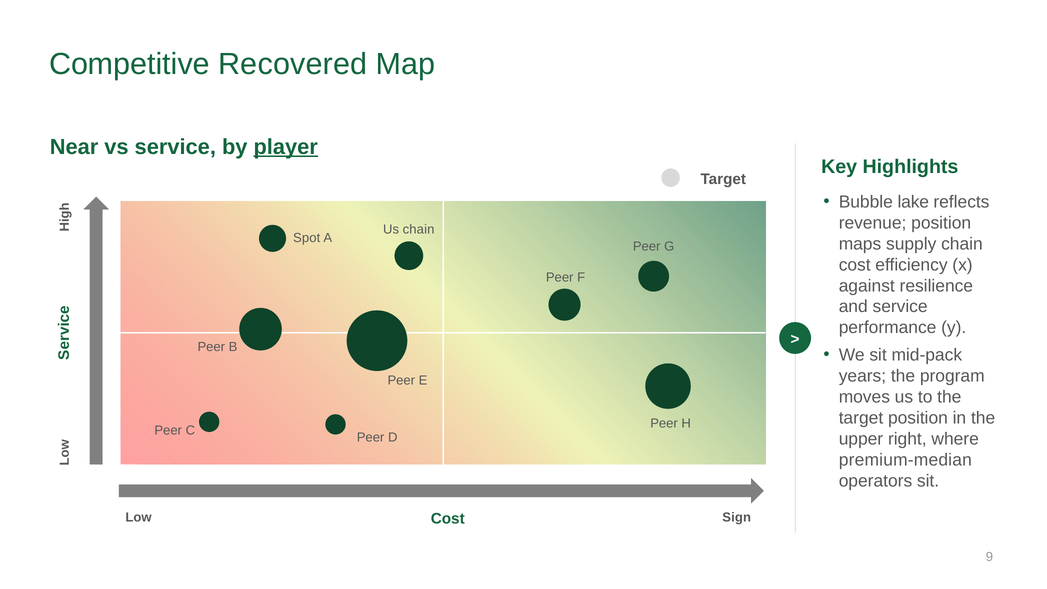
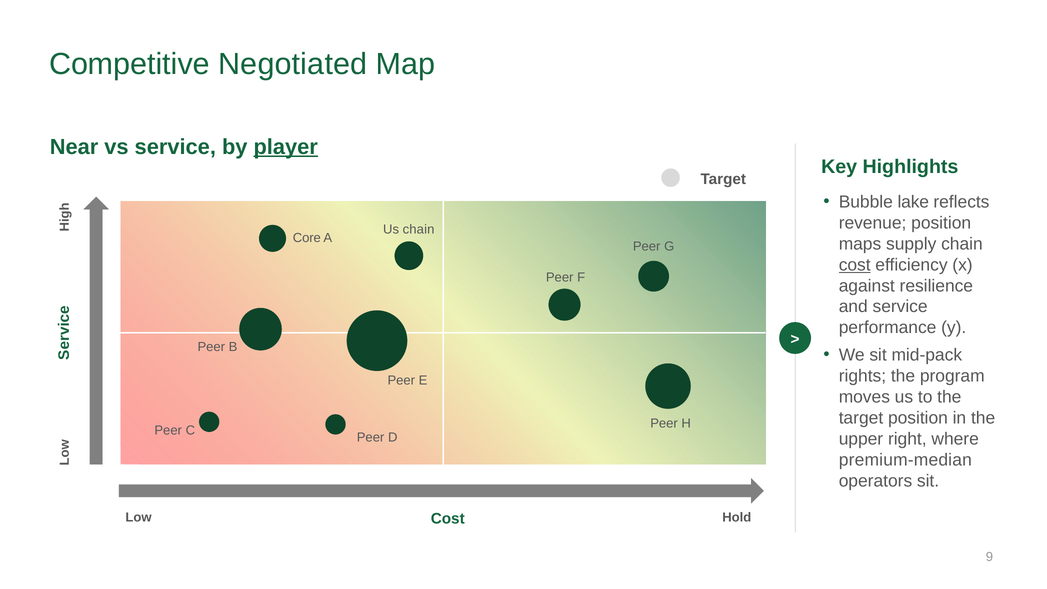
Recovered: Recovered -> Negotiated
Spot: Spot -> Core
cost at (855, 265) underline: none -> present
years: years -> rights
Sign: Sign -> Hold
